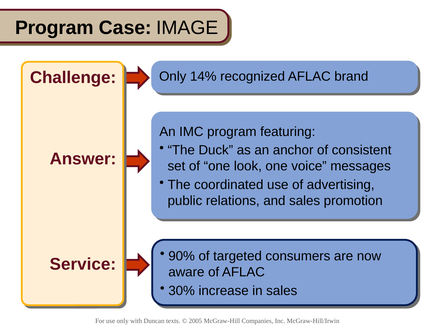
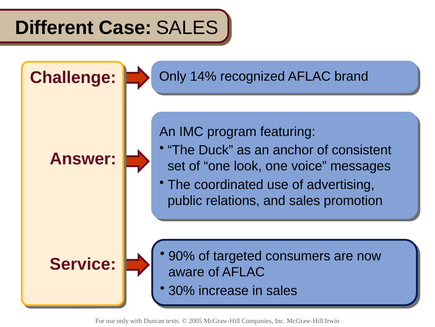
Program at (54, 28): Program -> Different
Case IMAGE: IMAGE -> SALES
